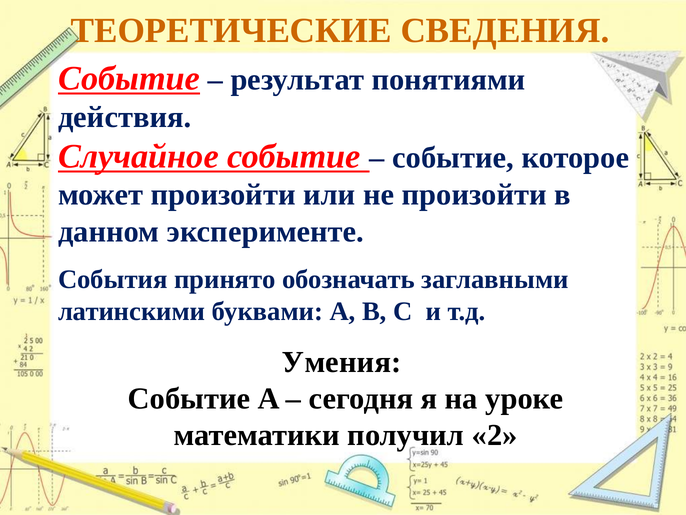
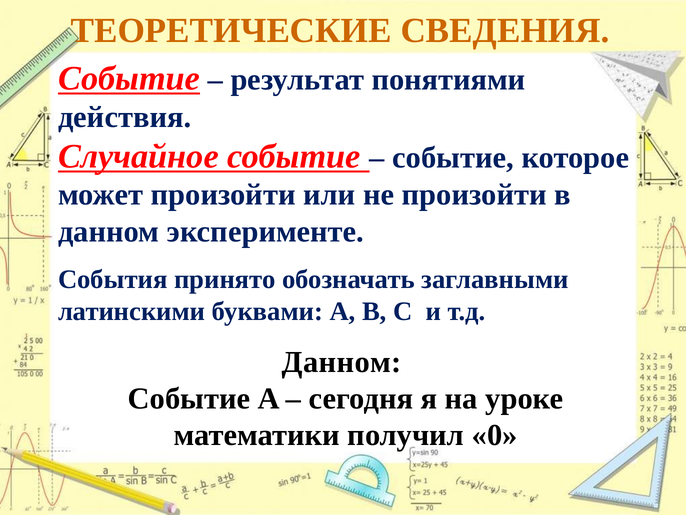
Умения at (342, 362): Умения -> Данном
2: 2 -> 0
